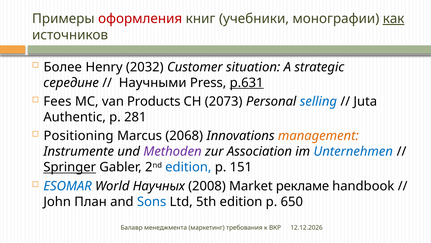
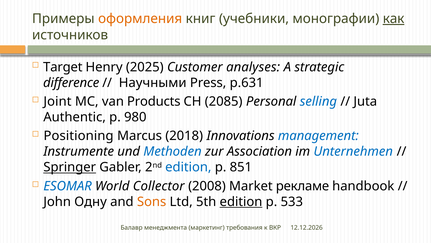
оформления colour: red -> orange
Более: Более -> Target
2032: 2032 -> 2025
situation: situation -> analyses
середине: середине -> difference
p.631 underline: present -> none
Fees: Fees -> Joint
2073: 2073 -> 2085
281: 281 -> 980
2068: 2068 -> 2018
management colour: orange -> blue
Methoden colour: purple -> blue
151: 151 -> 851
Научных: Научных -> Collector
План: План -> Одну
Sons colour: blue -> orange
edition at (241, 201) underline: none -> present
650: 650 -> 533
